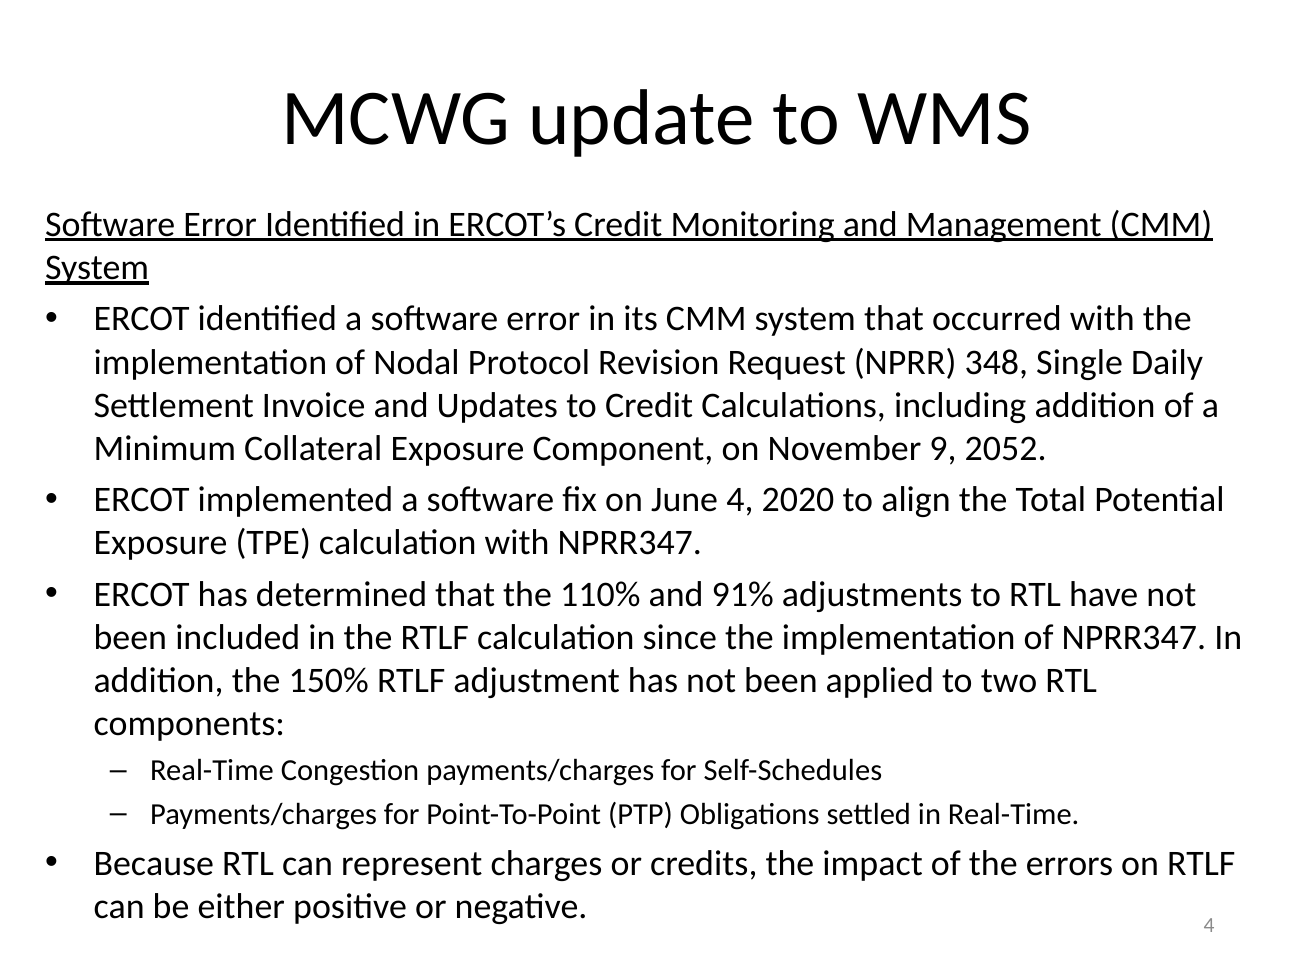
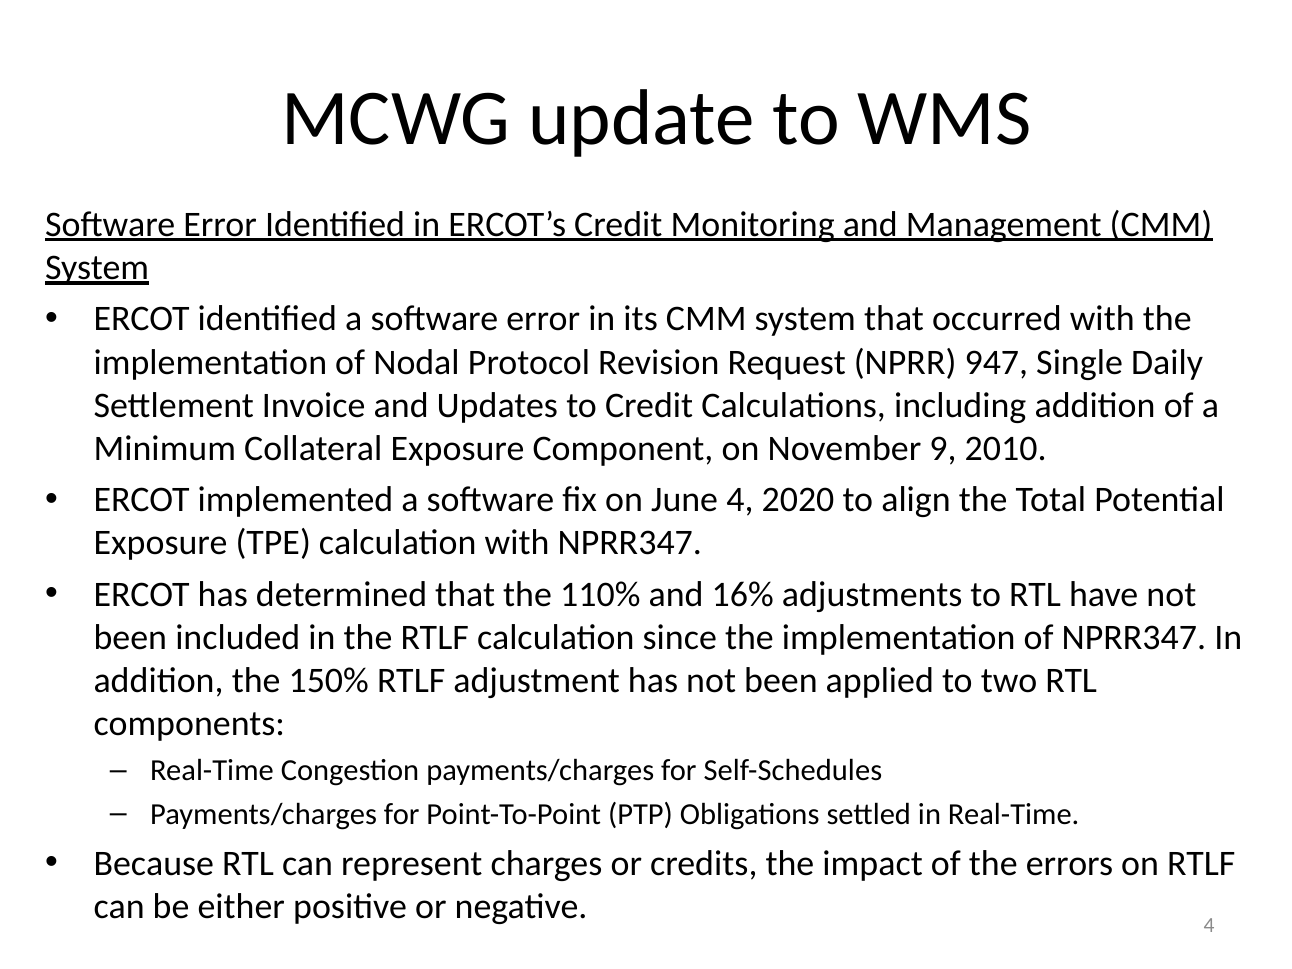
348: 348 -> 947
2052: 2052 -> 2010
91%: 91% -> 16%
